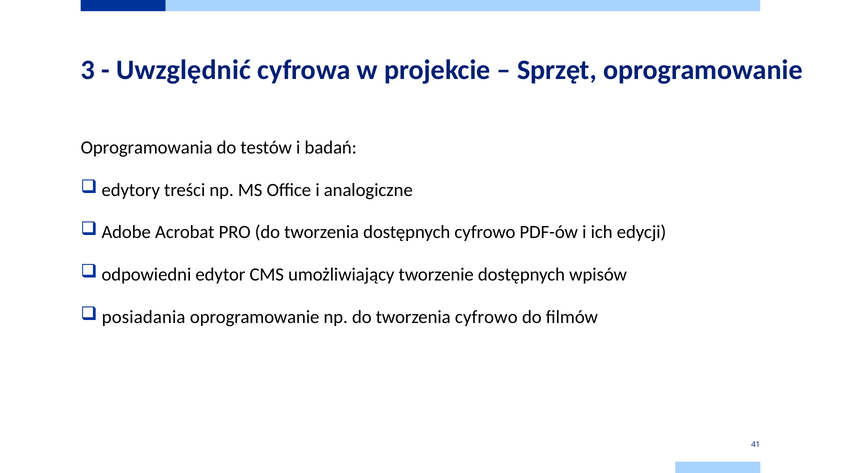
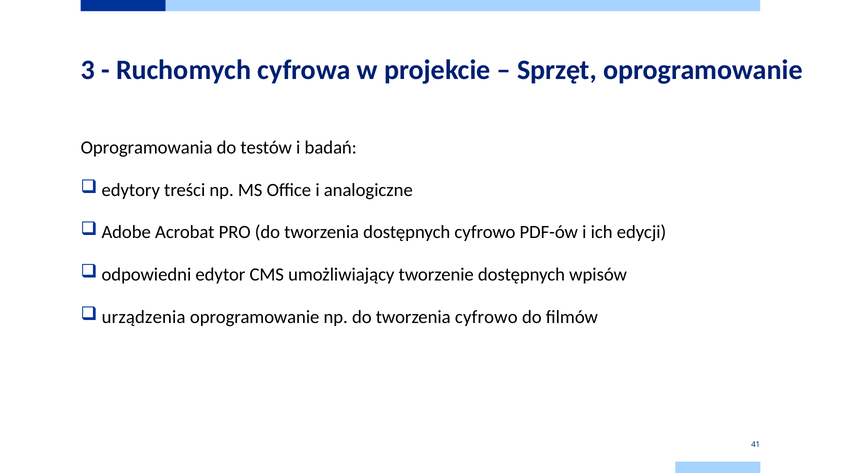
Uwzględnić: Uwzględnić -> Ruchomych
posiadania: posiadania -> urządzenia
